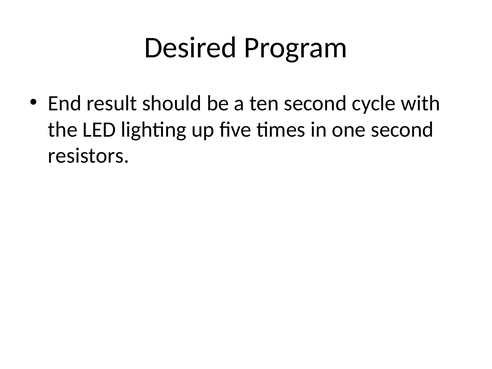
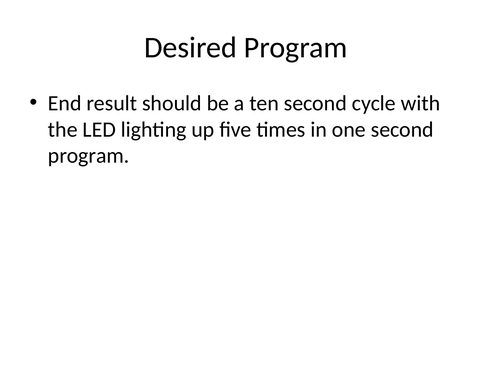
resistors at (89, 156): resistors -> program
